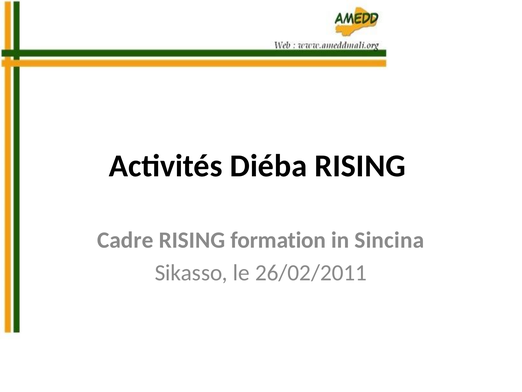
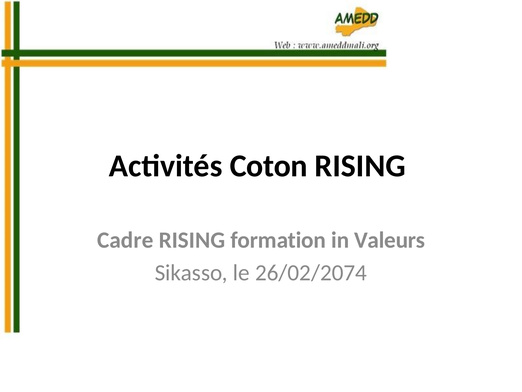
Diéba: Diéba -> Coton
Sincina: Sincina -> Valeurs
26/02/2011: 26/02/2011 -> 26/02/2074
